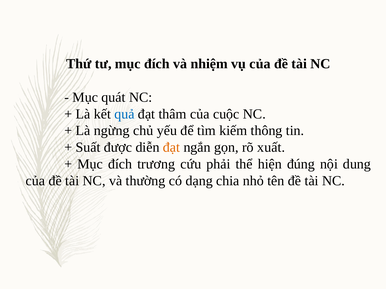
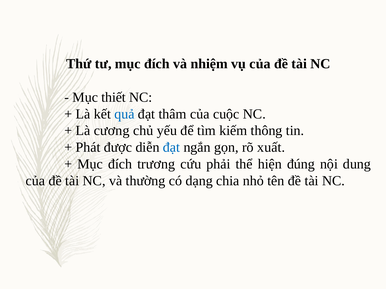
quát: quát -> thiết
ngừng: ngừng -> cương
Suất: Suất -> Phát
đạt at (171, 148) colour: orange -> blue
